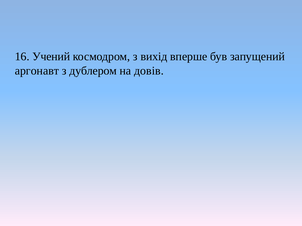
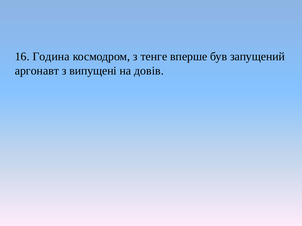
Учений: Учений -> Година
вихід: вихід -> тенге
дублером: дублером -> випущені
